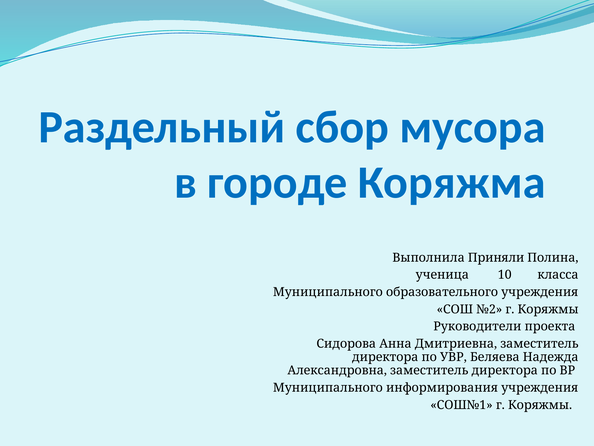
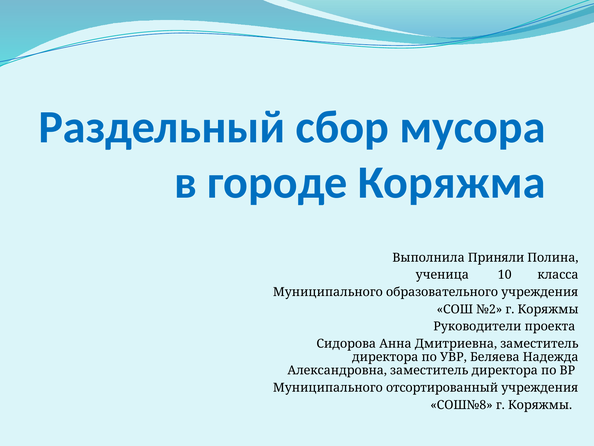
информирования: информирования -> отсортированный
СОШ№1: СОШ№1 -> СОШ№8
